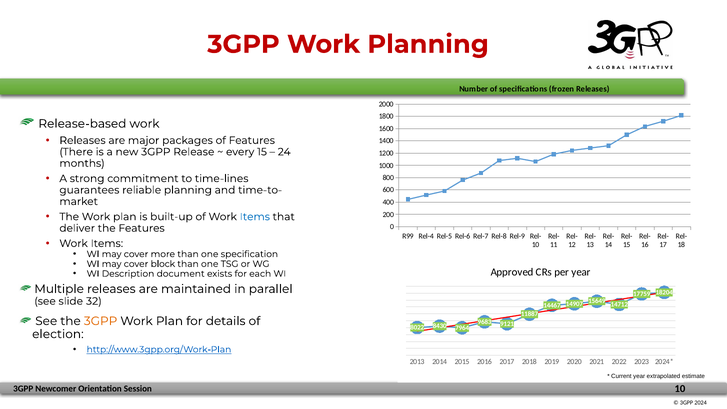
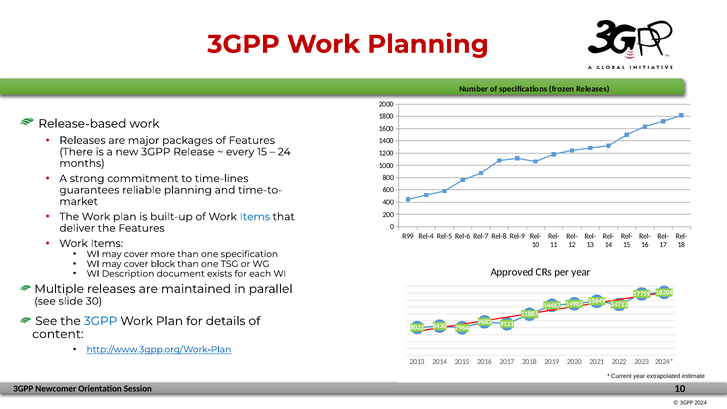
32: 32 -> 30
3GPP at (101, 321) colour: orange -> blue
election: election -> content
